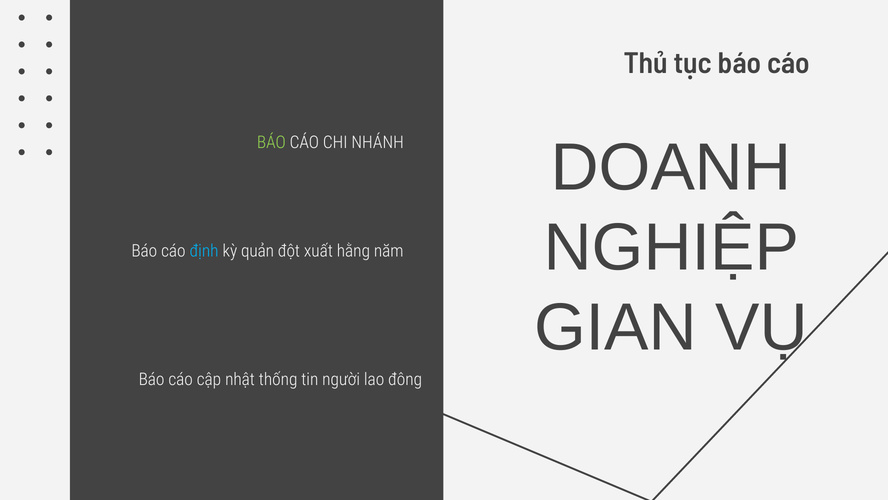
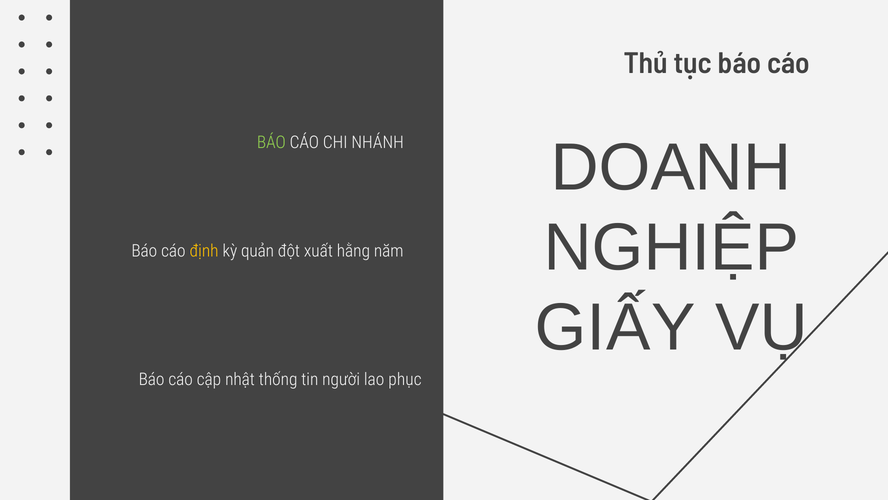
định colour: light blue -> yellow
GIAN: GIAN -> GIẤY
đông: đông -> phục
